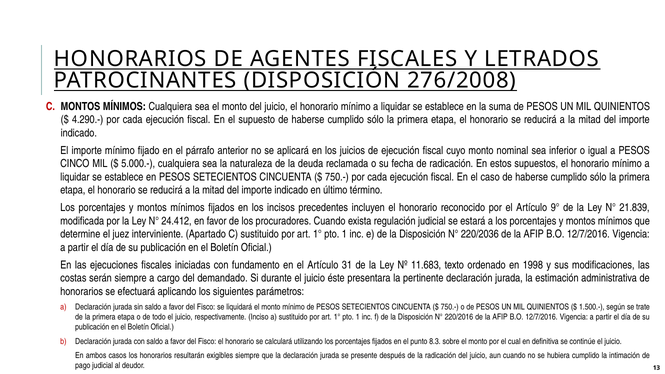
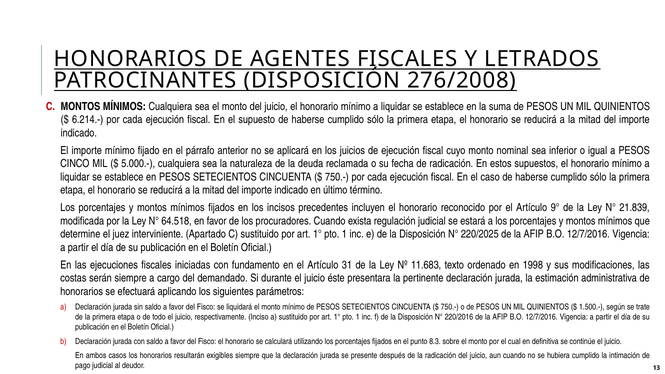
4.290.-: 4.290.- -> 6.214.-
24.412: 24.412 -> 64.518
220/2036: 220/2036 -> 220/2025
